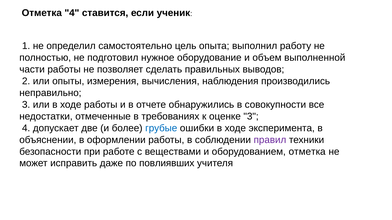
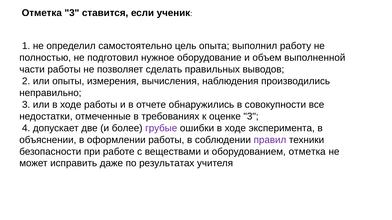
Отметка 4: 4 -> 3
грубые colour: blue -> purple
повлиявших: повлиявших -> результатах
